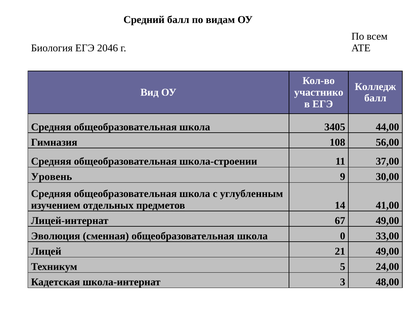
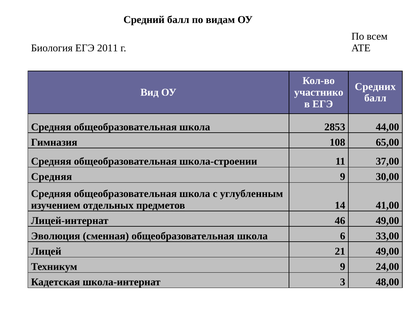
2046: 2046 -> 2011
Колледж: Колледж -> Средних
3405: 3405 -> 2853
56,00: 56,00 -> 65,00
Уровень at (52, 177): Уровень -> Средняя
67: 67 -> 46
0: 0 -> 6
Техникум 5: 5 -> 9
